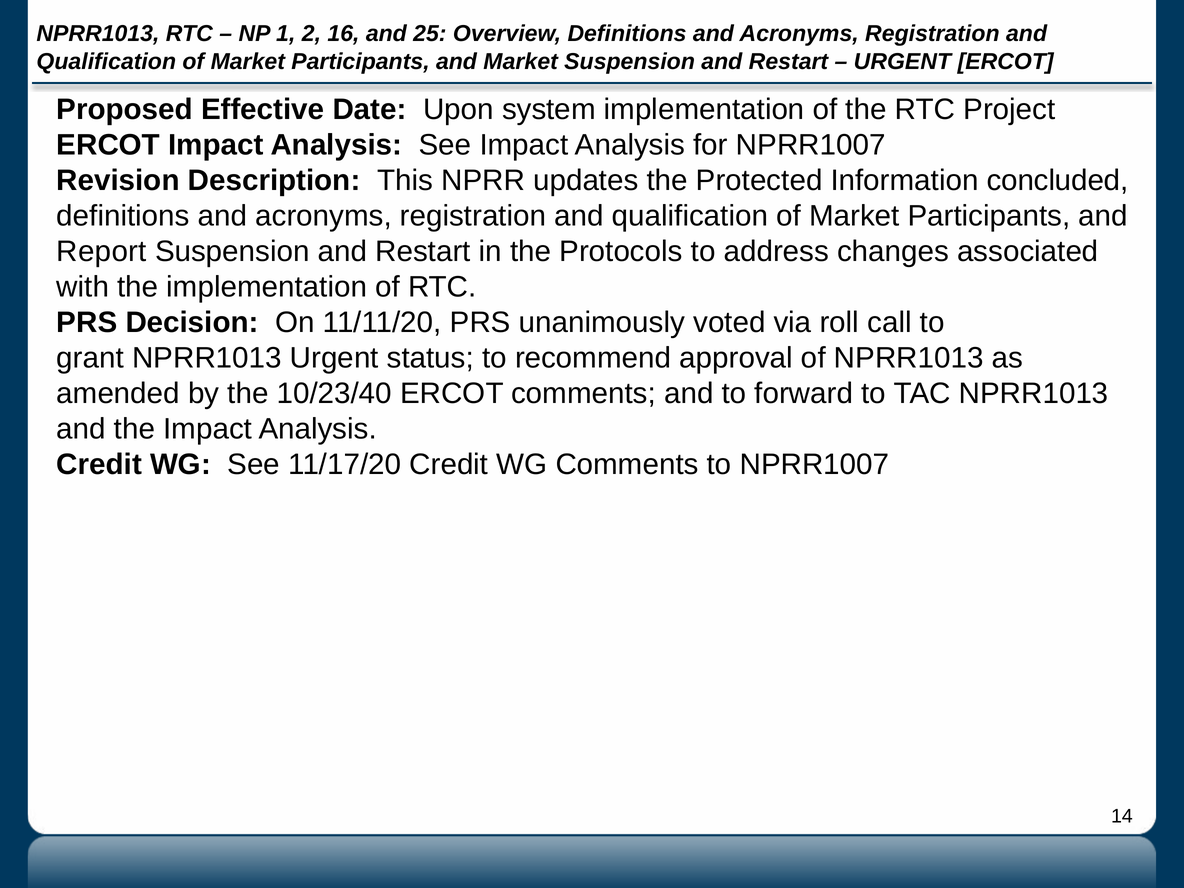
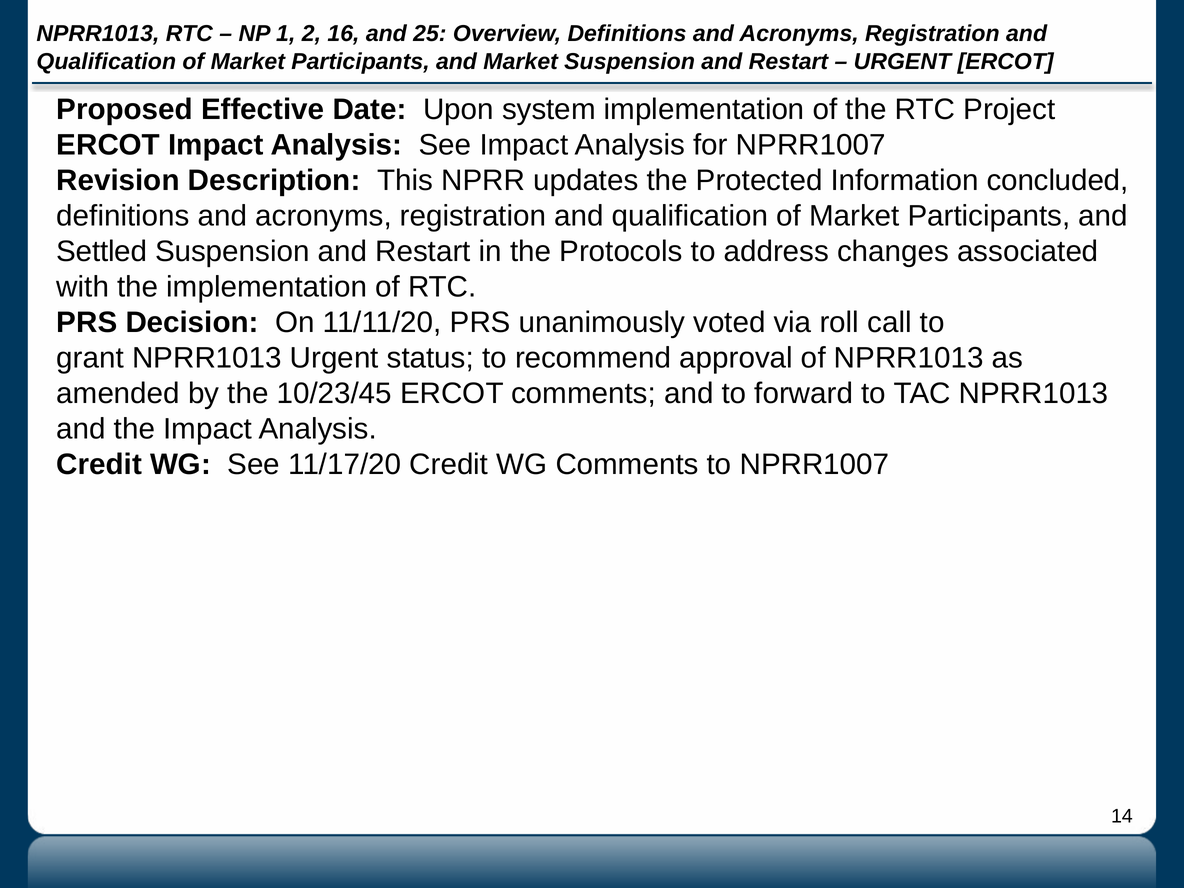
Report: Report -> Settled
10/23/40: 10/23/40 -> 10/23/45
